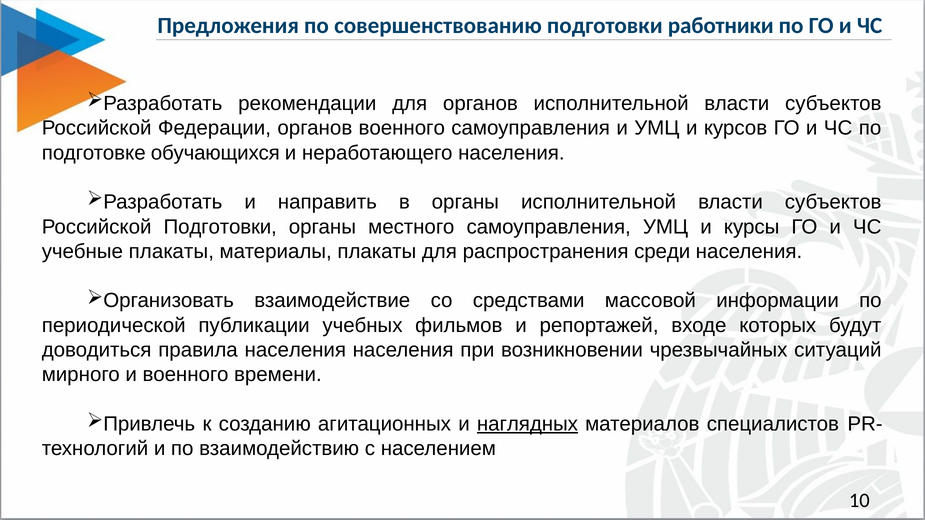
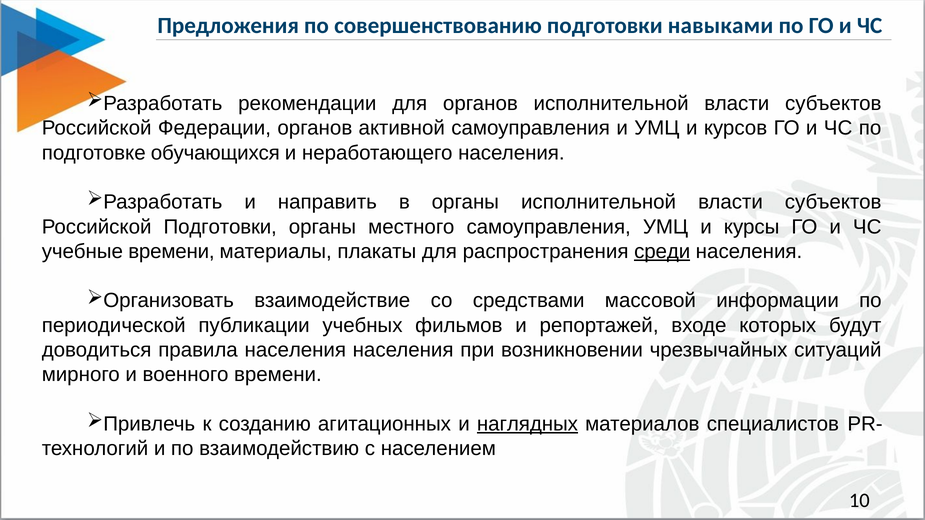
работники: работники -> навыками
органов военного: военного -> активной
учебные плакаты: плакаты -> времени
среди underline: none -> present
